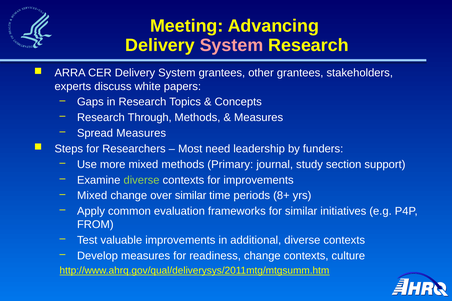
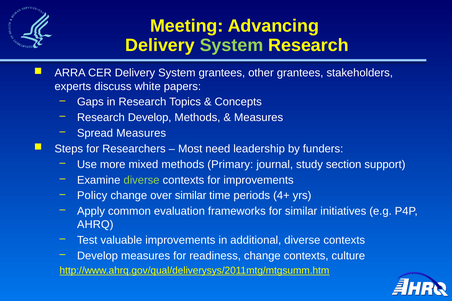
System at (231, 45) colour: pink -> light green
Research Through: Through -> Develop
Mixed at (92, 196): Mixed -> Policy
8+: 8+ -> 4+
FROM: FROM -> AHRQ
